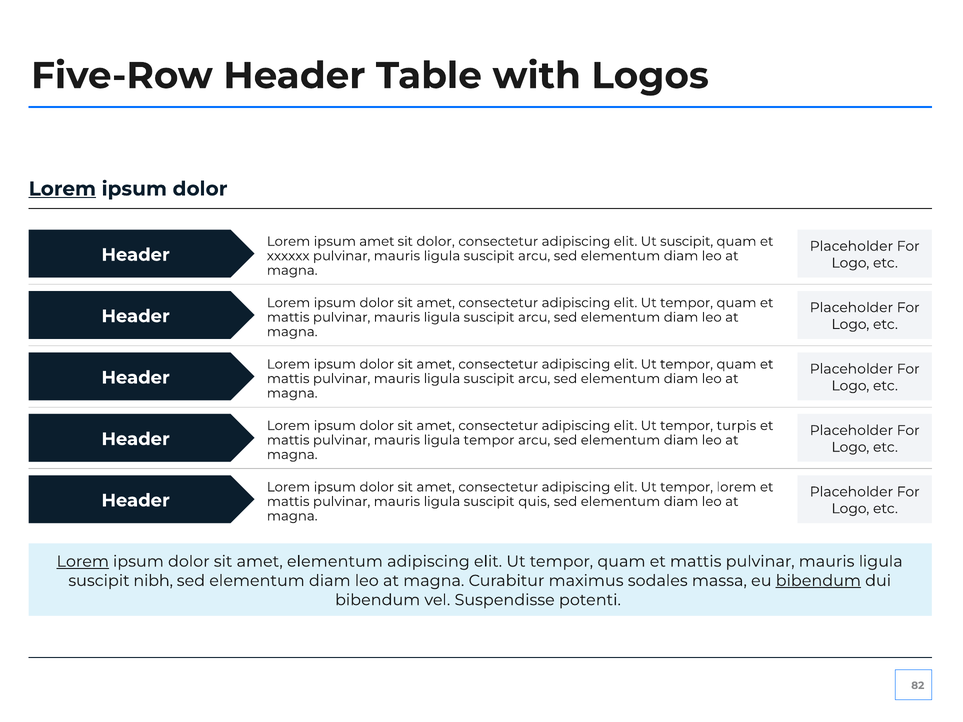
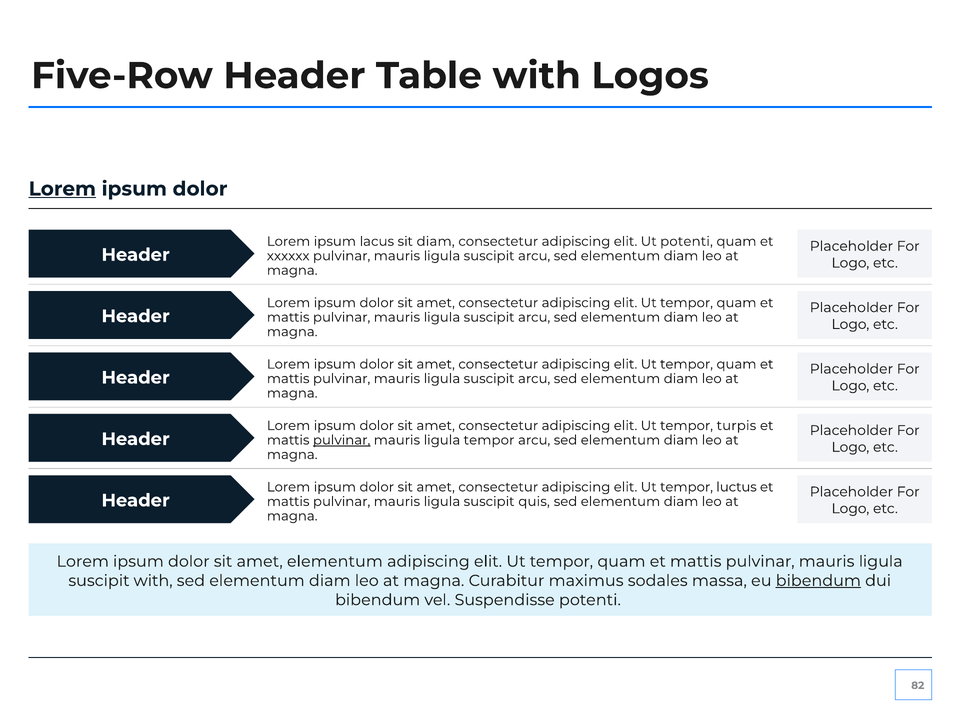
ipsum amet: amet -> lacus
sit dolor: dolor -> diam
Ut suscipit: suscipit -> potenti
pulvinar at (342, 440) underline: none -> present
tempor lorem: lorem -> luctus
Lorem at (83, 562) underline: present -> none
suscipit nibh: nibh -> with
